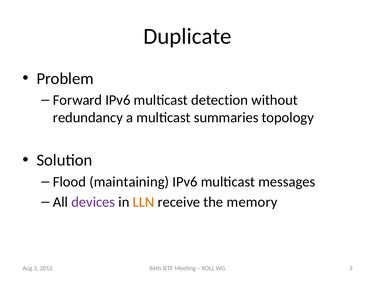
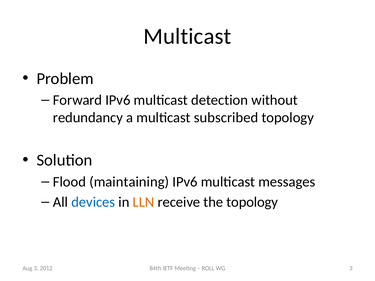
Duplicate at (187, 36): Duplicate -> Multicast
summaries: summaries -> subscribed
devices colour: purple -> blue
the memory: memory -> topology
